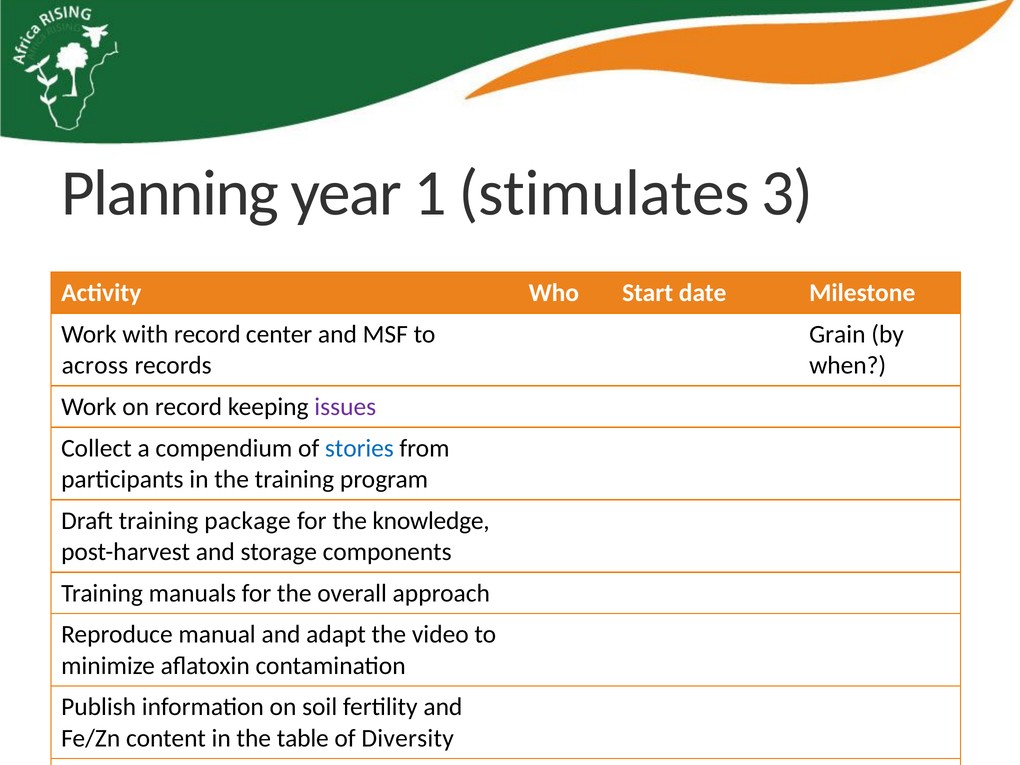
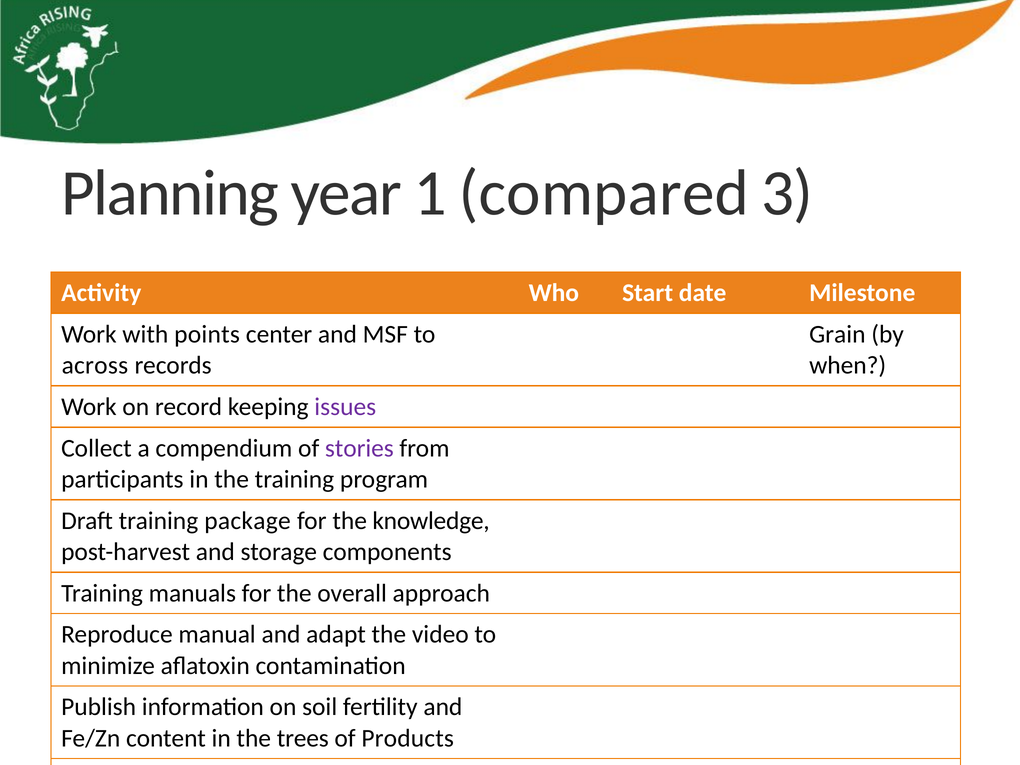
stimulates: stimulates -> compared
with record: record -> points
stories colour: blue -> purple
table: table -> trees
Diversity: Diversity -> Products
